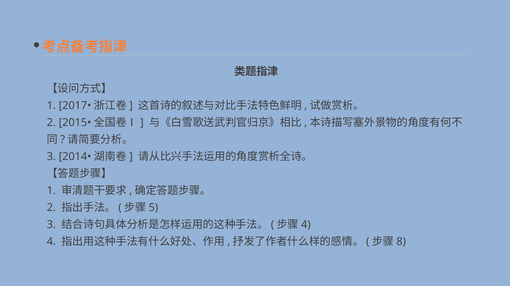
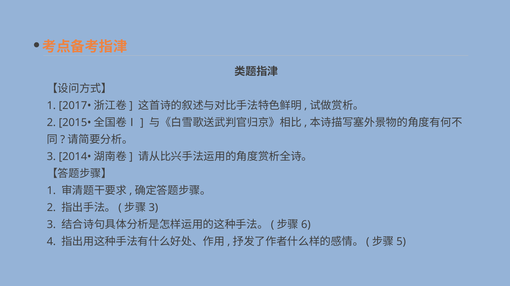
5 at (153, 208): 5 -> 3
4 at (306, 225): 4 -> 6
8: 8 -> 5
